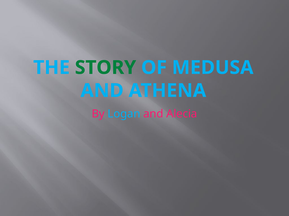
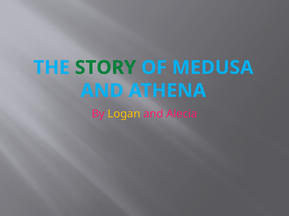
Logan colour: light blue -> yellow
